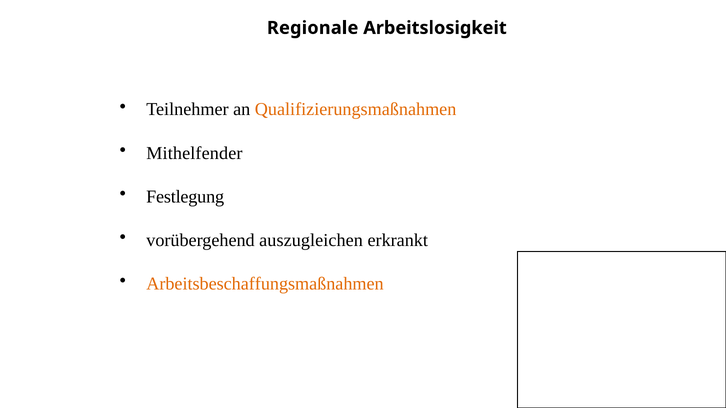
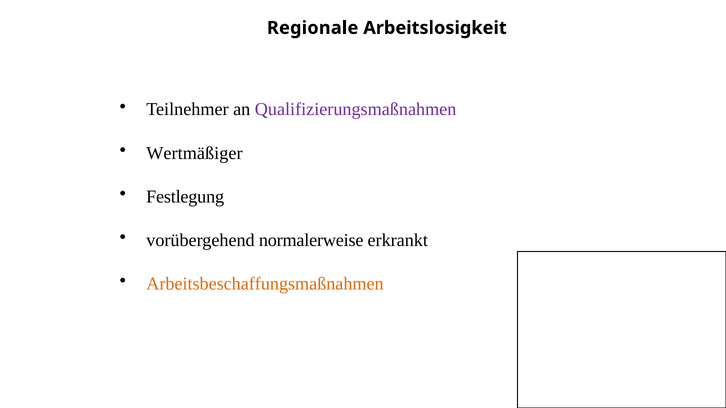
Qualifizierungsmaßnahmen colour: orange -> purple
Mithelfender: Mithelfender -> Wertmäßiger
auszugleichen: auszugleichen -> normalerweise
